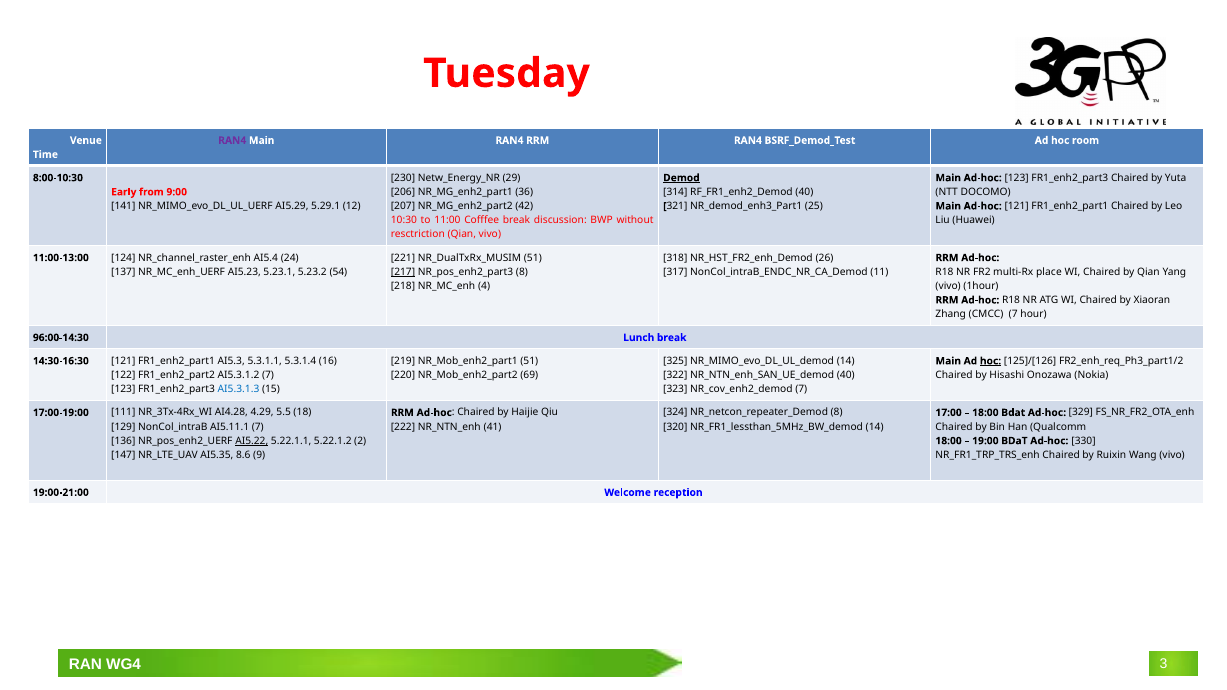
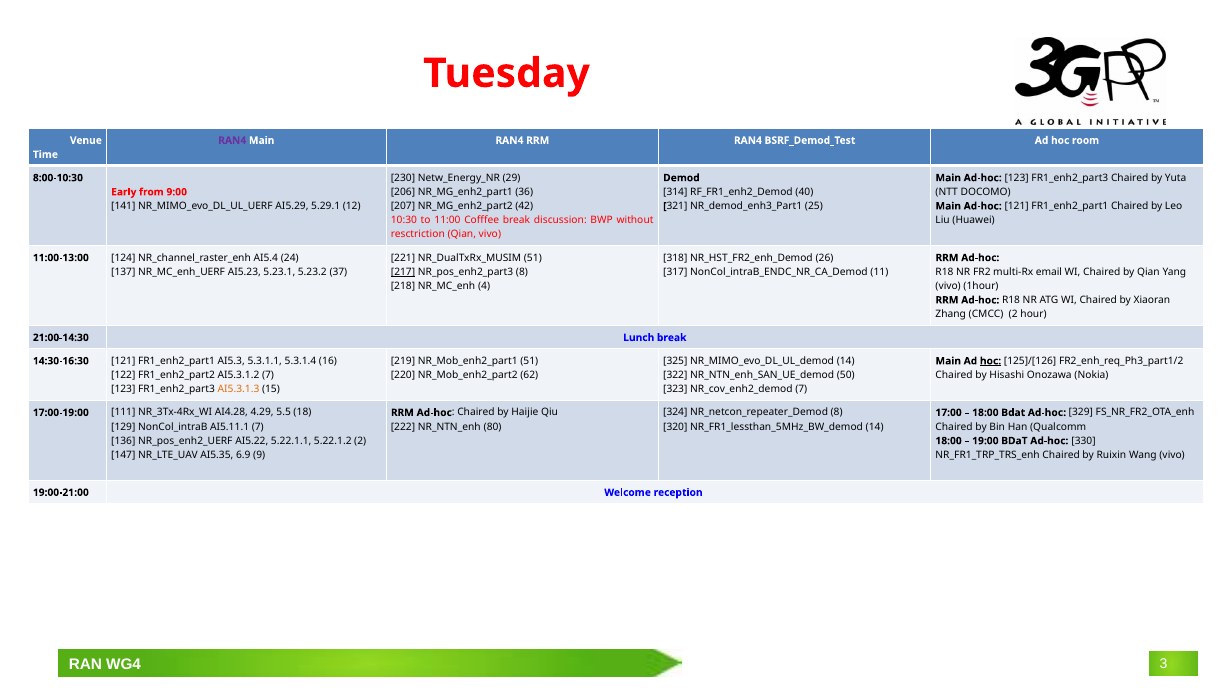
Demod underline: present -> none
54: 54 -> 37
place: place -> email
CMCC 7: 7 -> 2
96:00-14:30: 96:00-14:30 -> 21:00-14:30
69: 69 -> 62
40 at (846, 375): 40 -> 50
AI5.3.1.3 colour: blue -> orange
41: 41 -> 80
AI5.22 underline: present -> none
8.6: 8.6 -> 6.9
